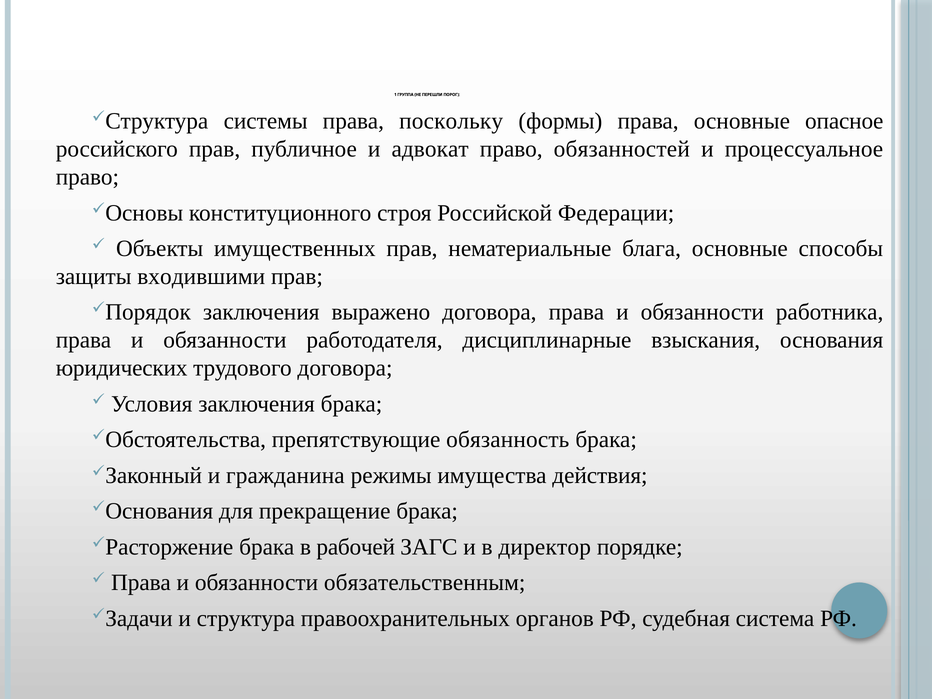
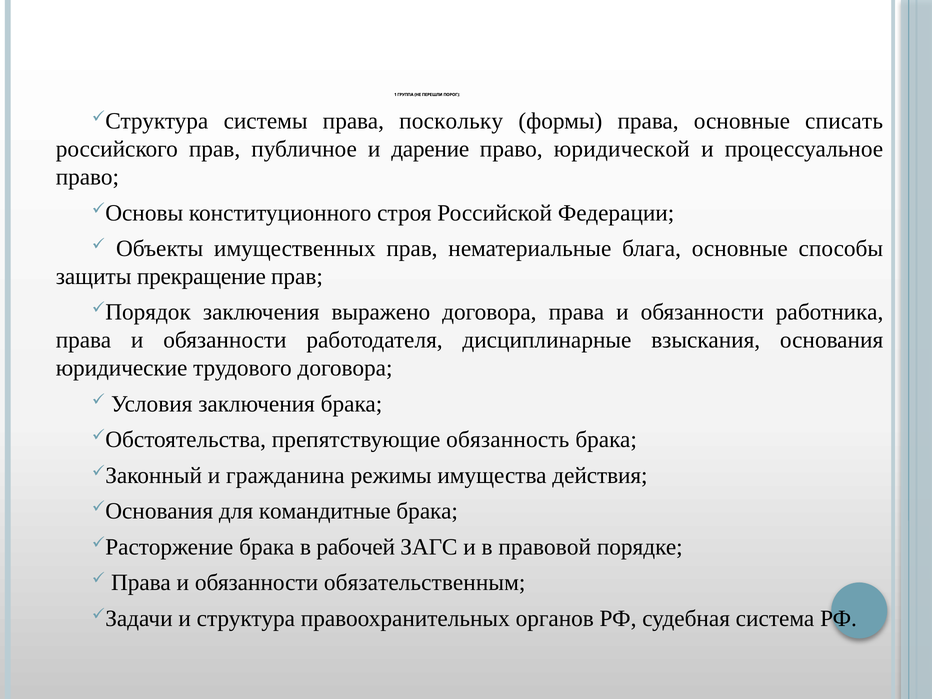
опасное: опасное -> списать
адвокат: адвокат -> дарение
обязанностей: обязанностей -> юридической
входившими: входившими -> прекращение
юридических: юридических -> юридические
прекращение: прекращение -> командитные
директор: директор -> правовой
